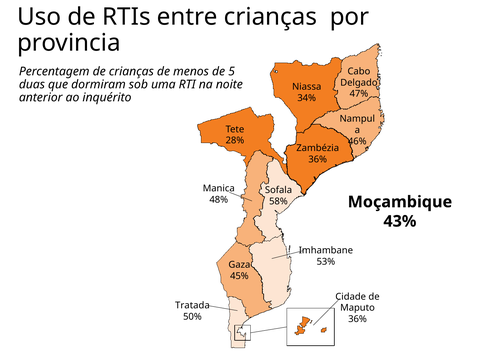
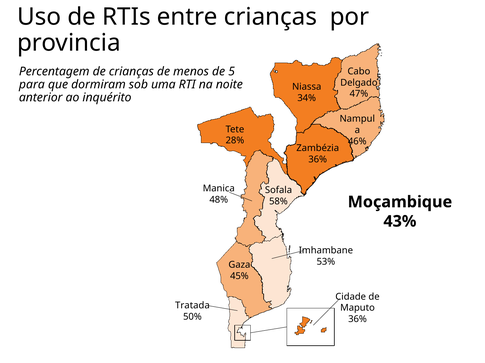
duas: duas -> para
